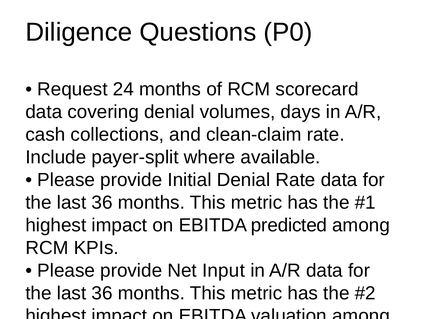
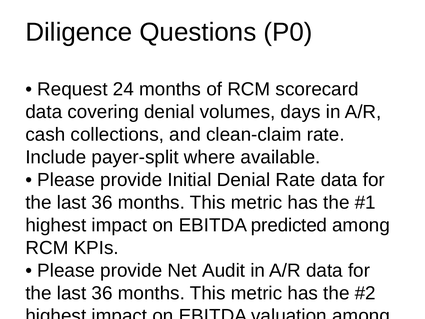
Input: Input -> Audit
